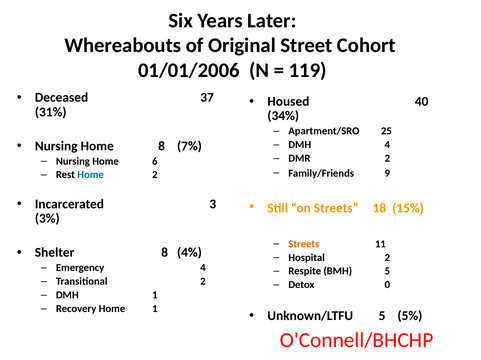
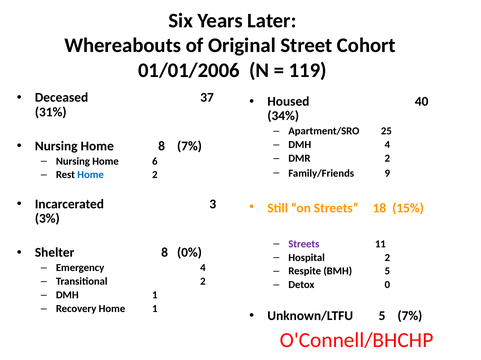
Streets at (304, 244) colour: orange -> purple
4%: 4% -> 0%
5 5%: 5% -> 7%
